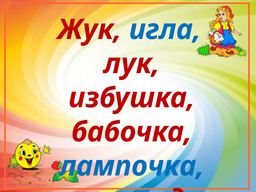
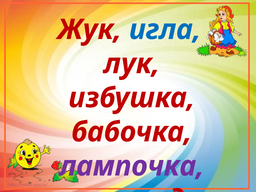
лампочка colour: blue -> purple
